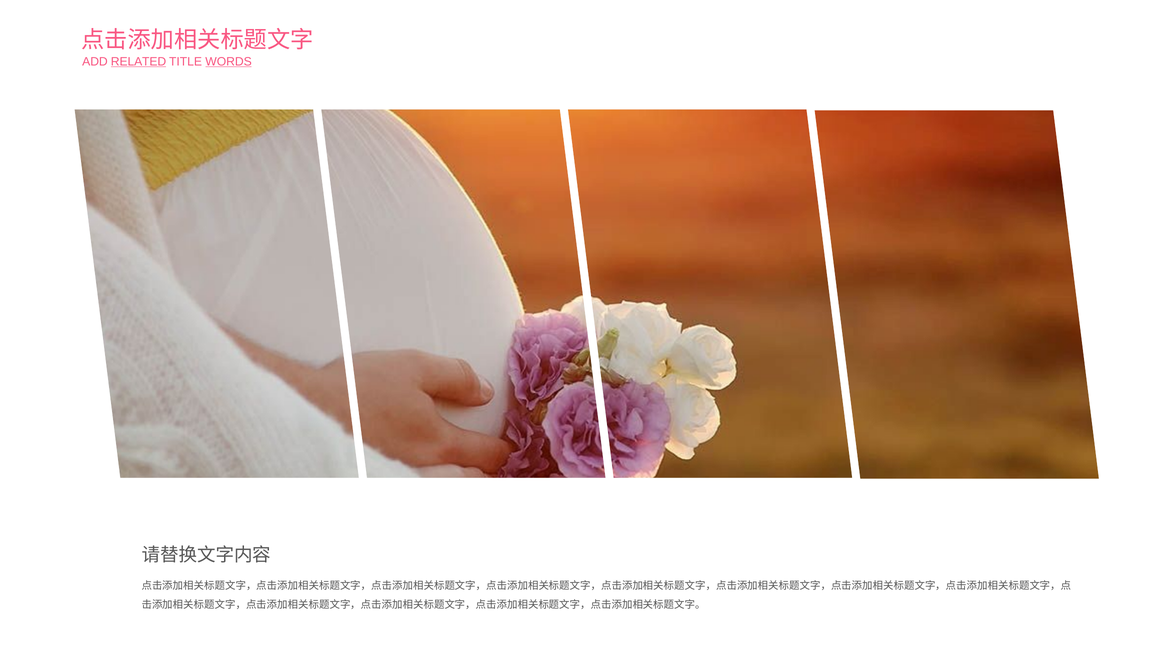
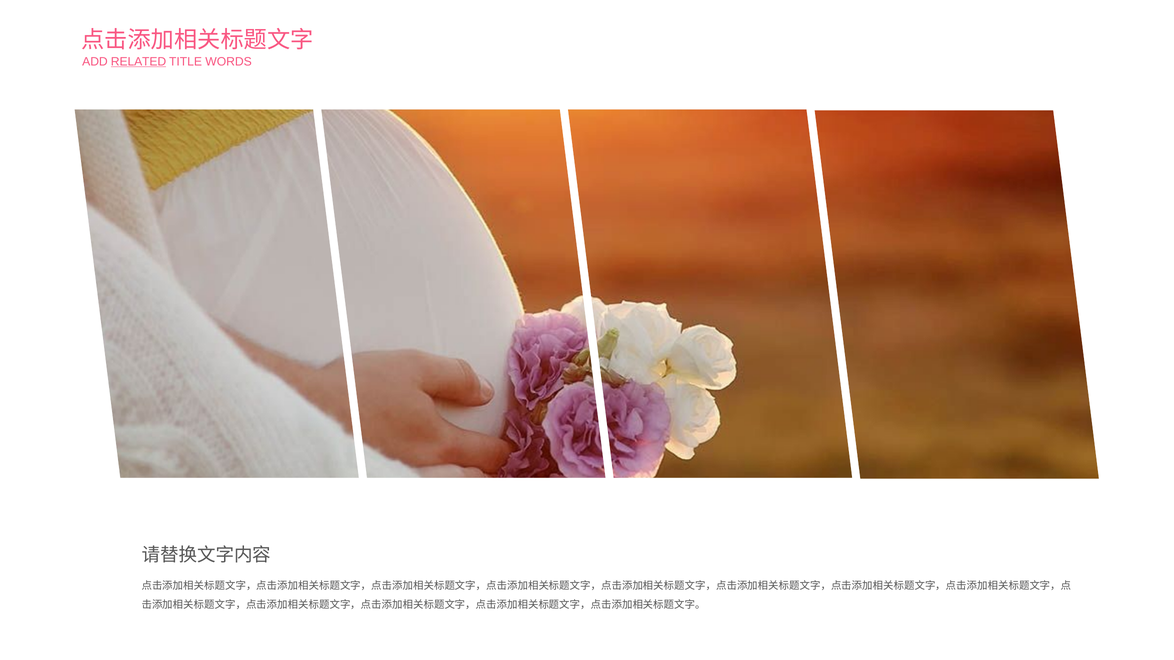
WORDS underline: present -> none
